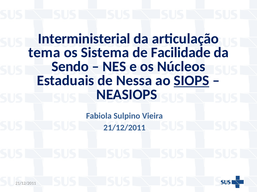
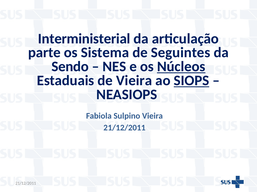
tema: tema -> parte
Facilidade: Facilidade -> Seguintes
Núcleos underline: none -> present
de Nessa: Nessa -> Vieira
